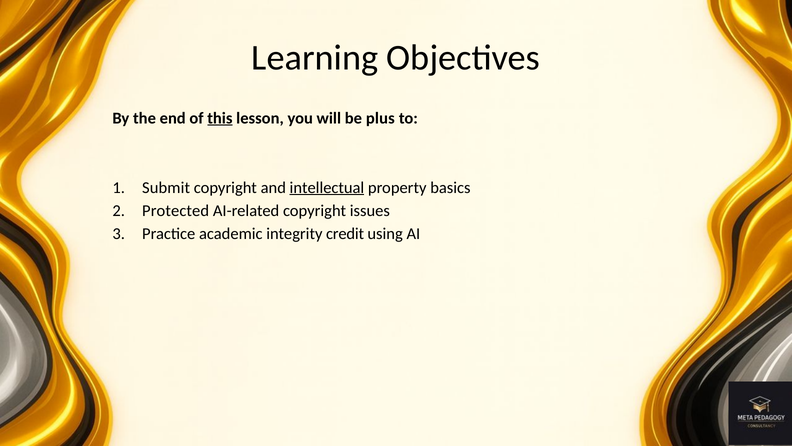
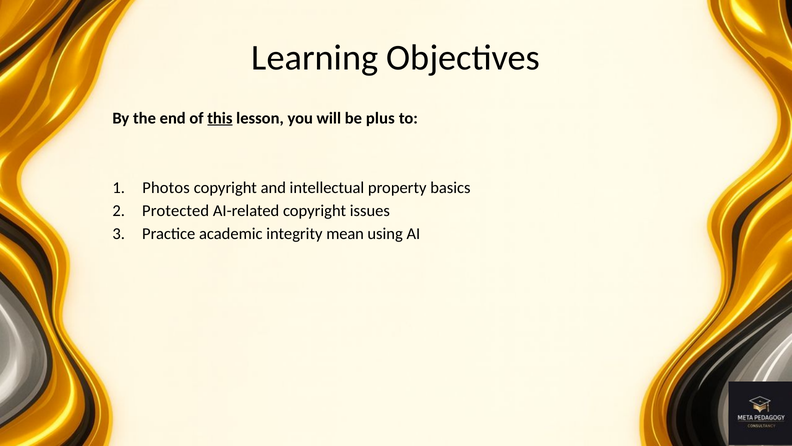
Submit: Submit -> Photos
intellectual underline: present -> none
credit: credit -> mean
